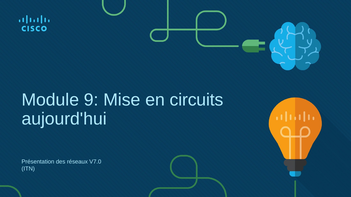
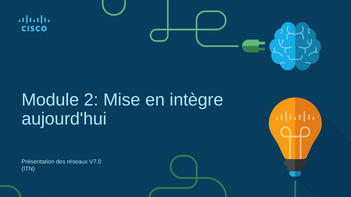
9: 9 -> 2
circuits: circuits -> intègre
